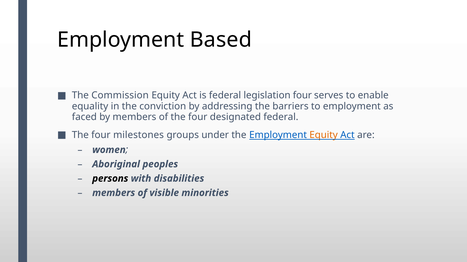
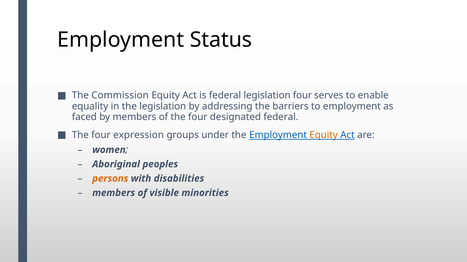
Based: Based -> Status
the conviction: conviction -> legislation
milestones: milestones -> expression
persons colour: black -> orange
